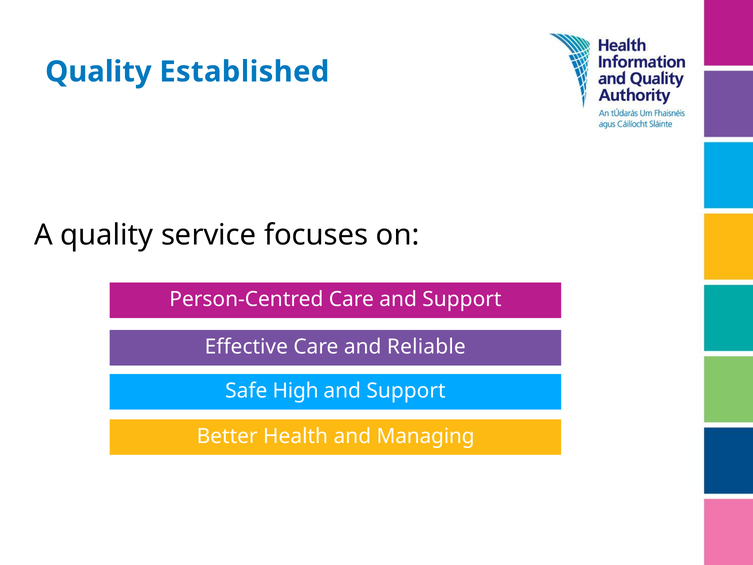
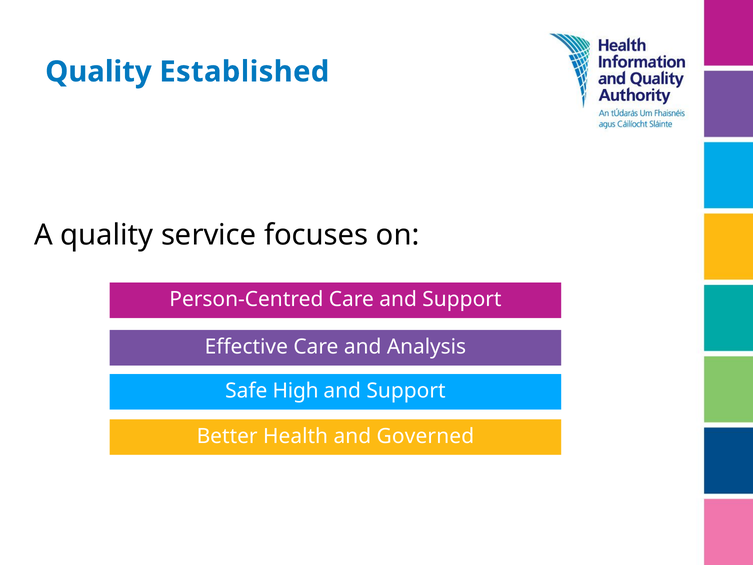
Reliable: Reliable -> Analysis
Managing: Managing -> Governed
